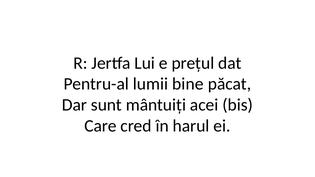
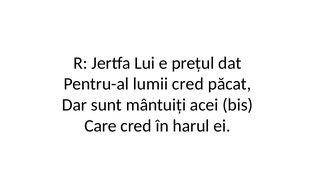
lumii bine: bine -> cred
